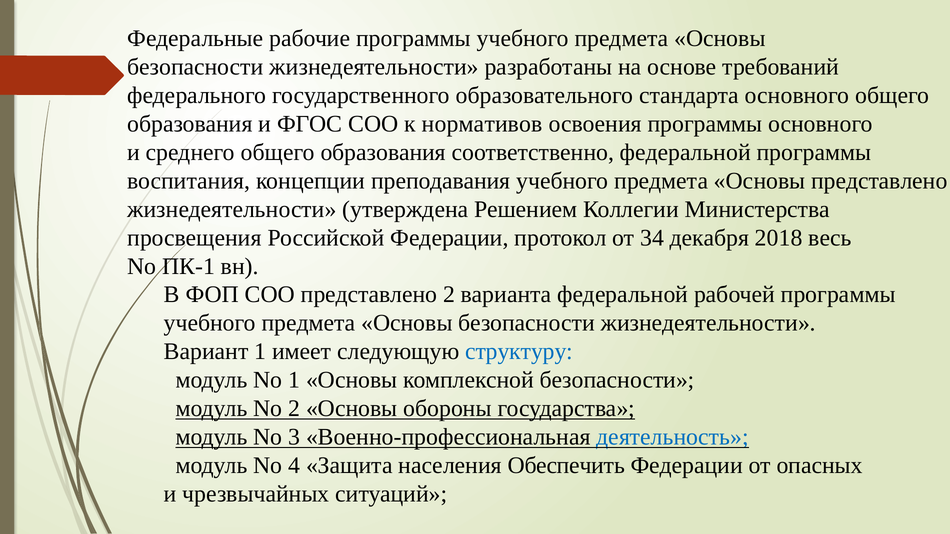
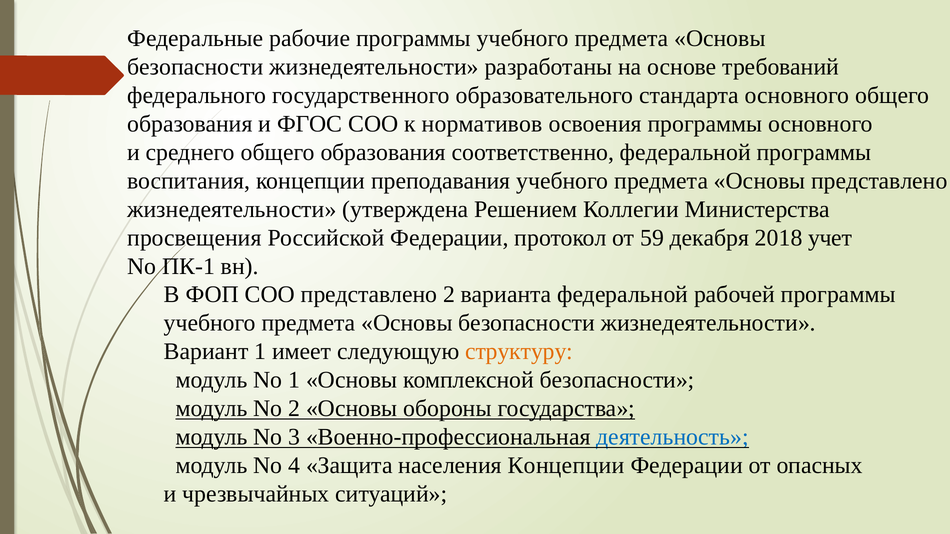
34: 34 -> 59
весь: весь -> учет
структуру colour: blue -> orange
населения Обеспечить: Обеспечить -> Концепции
